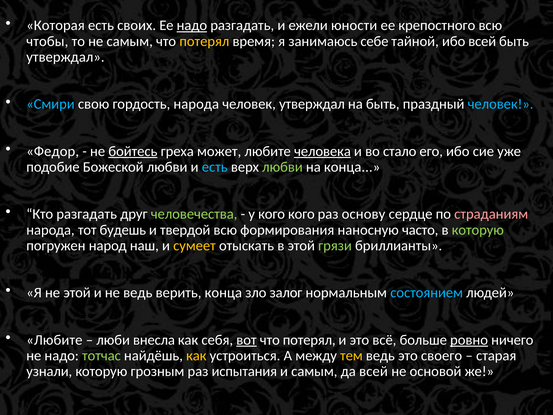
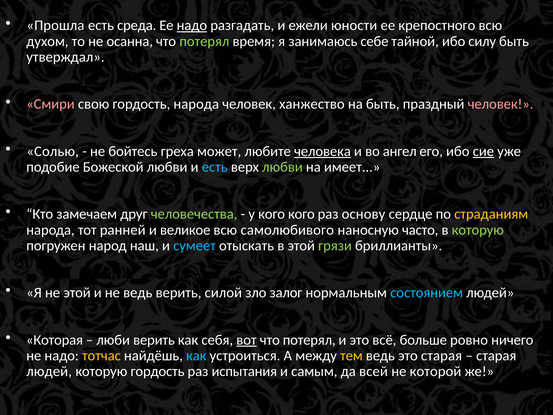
Которая: Которая -> Прошла
своих: своих -> среда
чтобы: чтобы -> духом
не самым: самым -> осанна
потерял at (204, 41) colour: yellow -> light green
ибо всей: всей -> силу
Смири colour: light blue -> pink
человек утверждал: утверждал -> ханжество
человек at (501, 104) colour: light blue -> pink
Федор: Федор -> Солью
бойтесь underline: present -> none
стало: стало -> ангел
сие underline: none -> present
на конца: конца -> имеет
Кто разгадать: разгадать -> замечаем
страданиям colour: pink -> yellow
будешь: будешь -> ранней
твердой: твердой -> великое
формирования: формирования -> самолюбивого
сумеет colour: yellow -> light blue
верить конца: конца -> силой
Любите at (54, 340): Любите -> Которая
люби внесла: внесла -> верить
ровно underline: present -> none
тотчас colour: light green -> yellow
как at (196, 355) colour: yellow -> light blue
это своего: своего -> старая
узнали at (49, 371): узнали -> людей
которую грозным: грозным -> гордость
основой: основой -> которой
